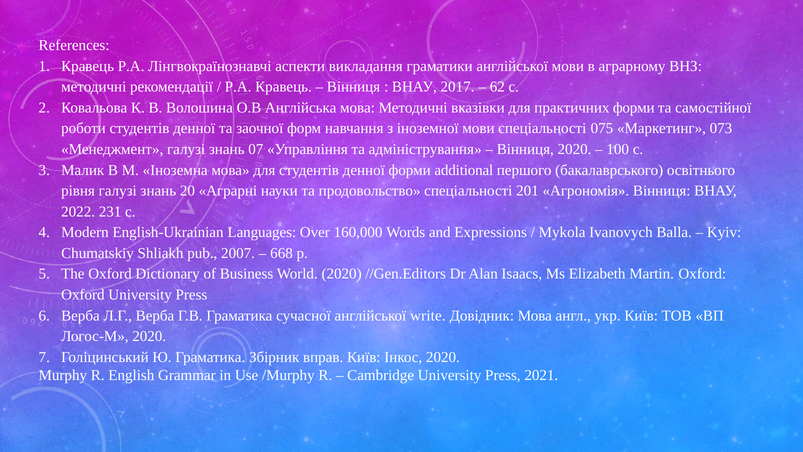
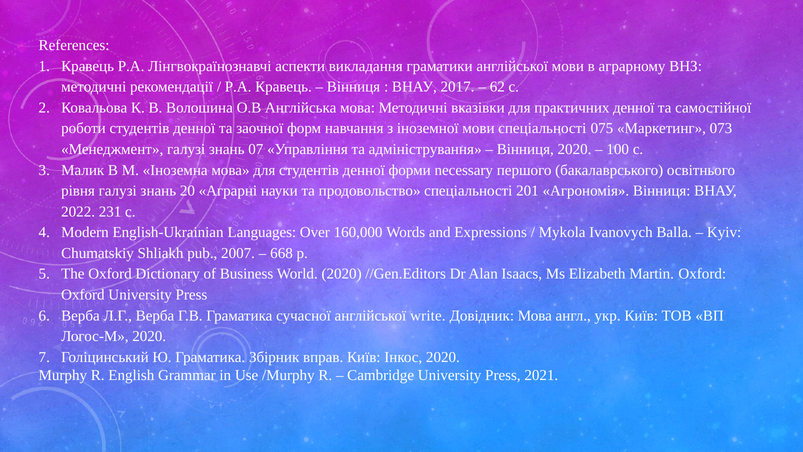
практичних форми: форми -> денної
additional: additional -> necessary
